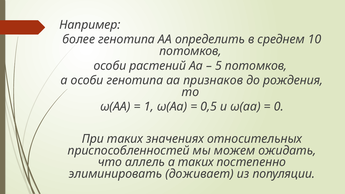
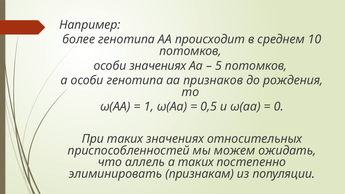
определить: определить -> происходит
особи растений: растений -> значениях
доживает: доживает -> признакам
